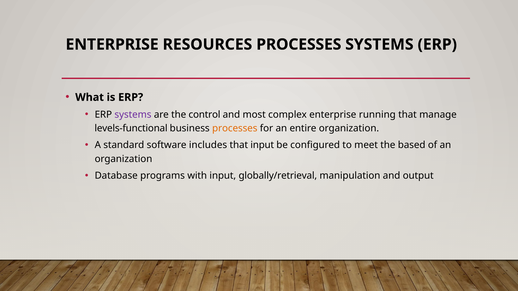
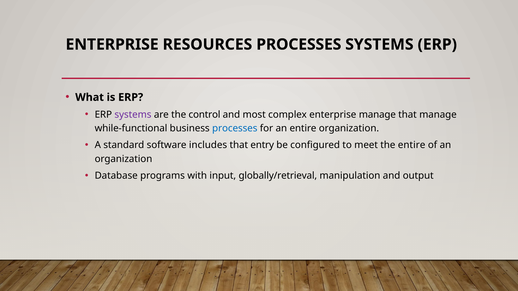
enterprise running: running -> manage
levels-functional: levels-functional -> while-functional
processes at (235, 129) colour: orange -> blue
that input: input -> entry
the based: based -> entire
